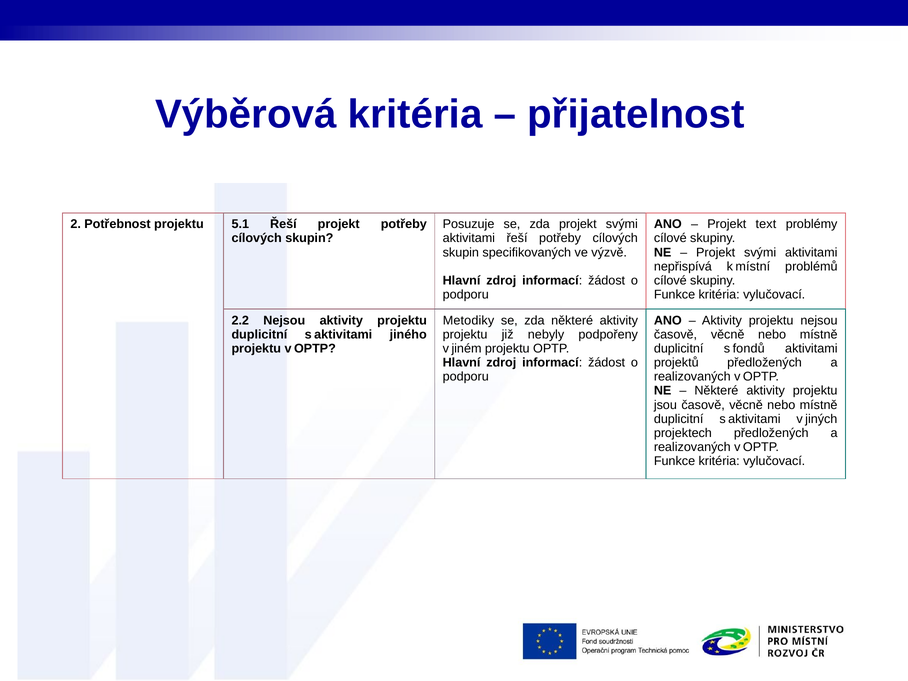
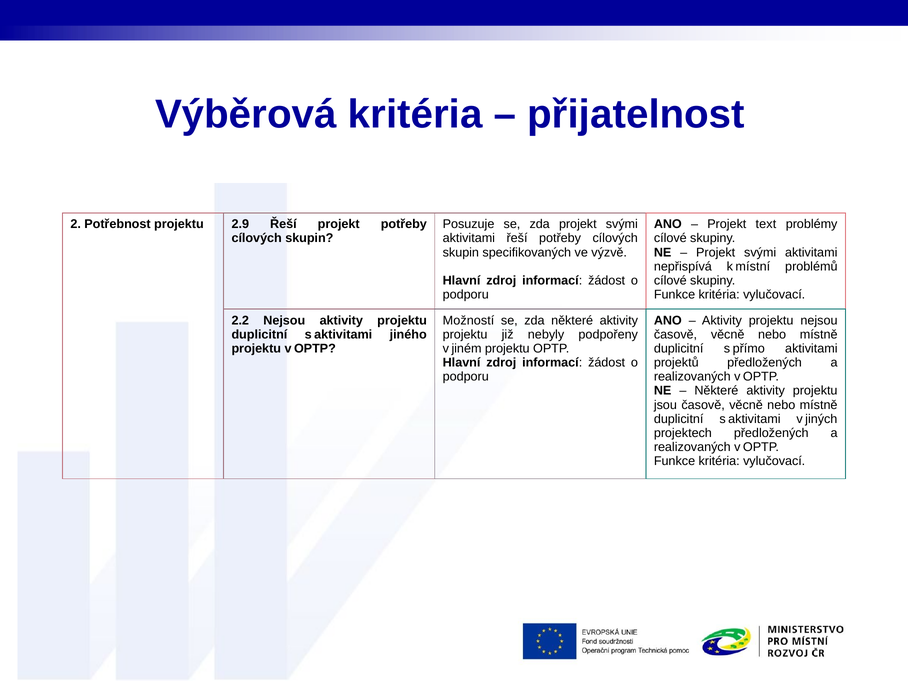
5.1: 5.1 -> 2.9
Metodiky: Metodiky -> Možností
fondů: fondů -> přímo
